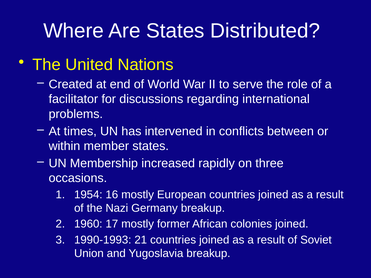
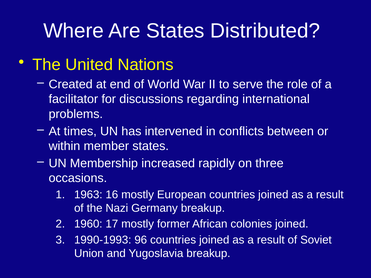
1954: 1954 -> 1963
21: 21 -> 96
